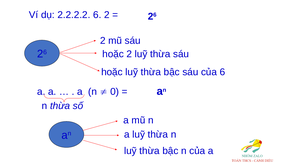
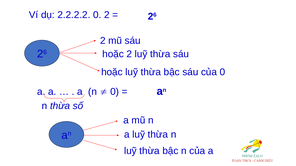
2.2.2.2 6: 6 -> 0
của 6: 6 -> 0
